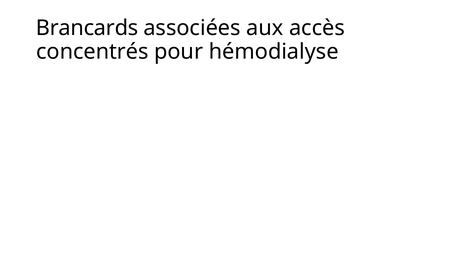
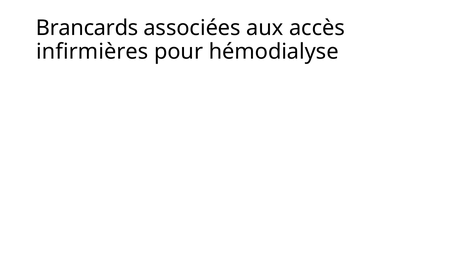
concentrés: concentrés -> infirmières
